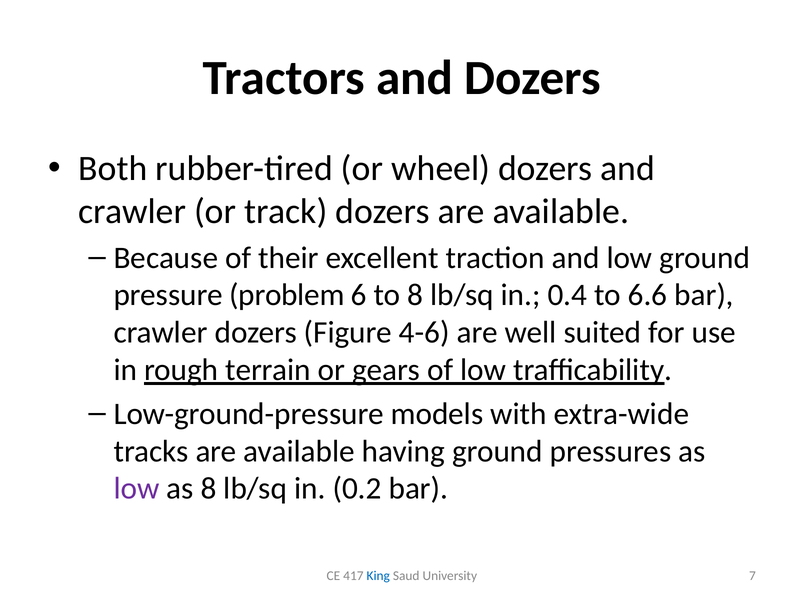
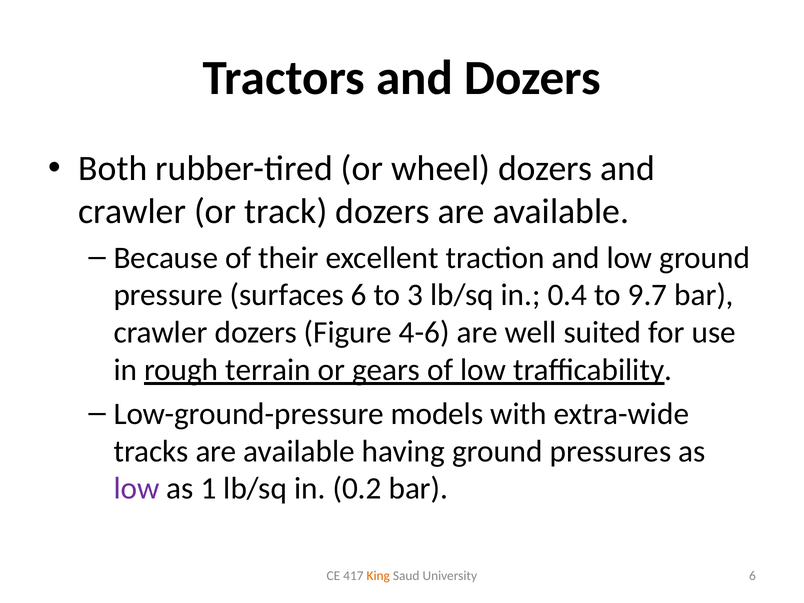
problem: problem -> surfaces
to 8: 8 -> 3
6.6: 6.6 -> 9.7
as 8: 8 -> 1
King colour: blue -> orange
University 7: 7 -> 6
